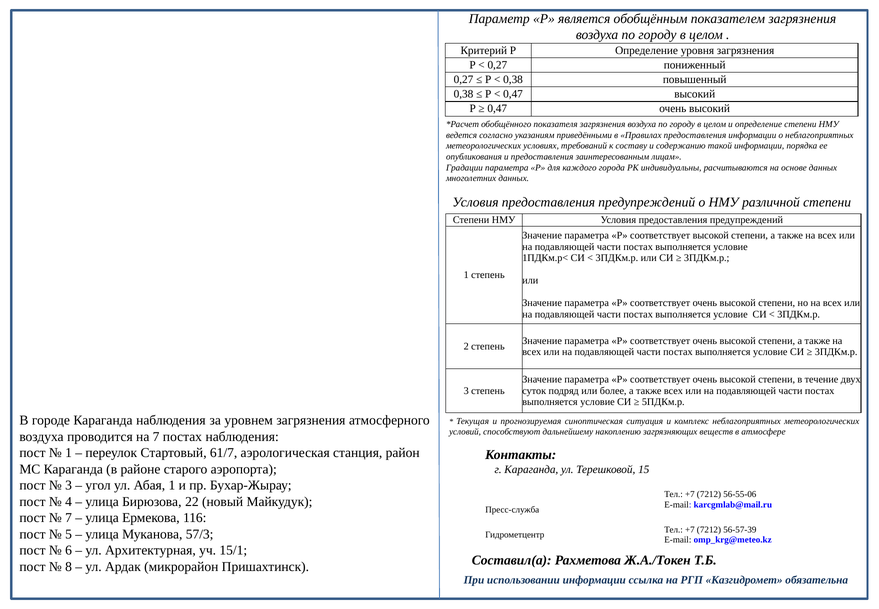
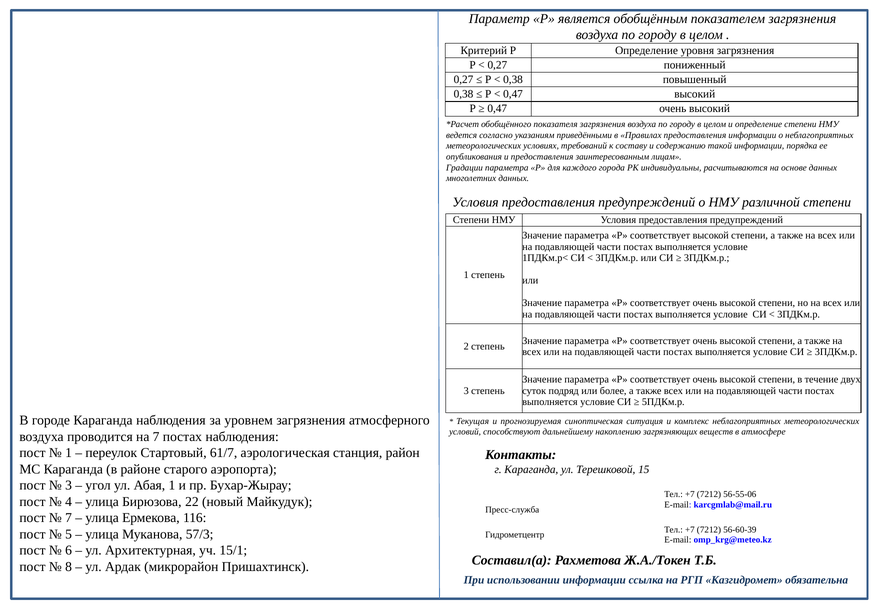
56-57-39: 56-57-39 -> 56-60-39
